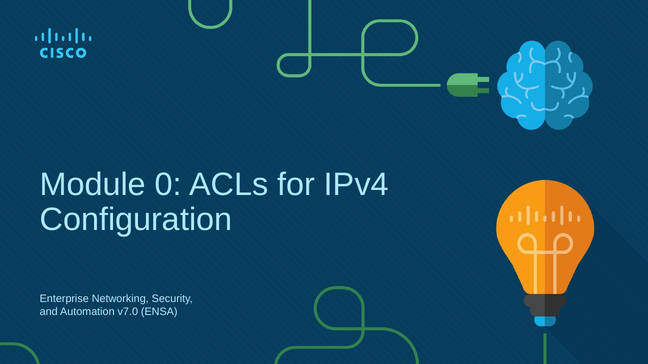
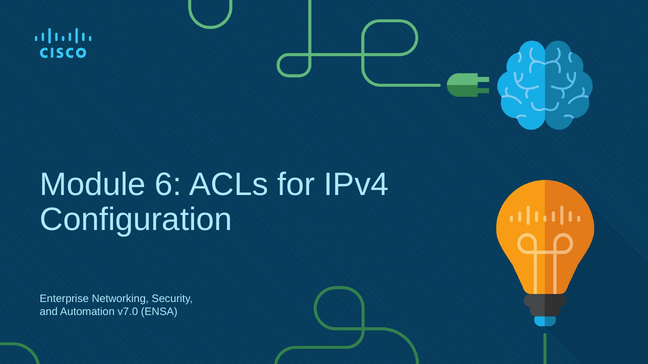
0: 0 -> 6
